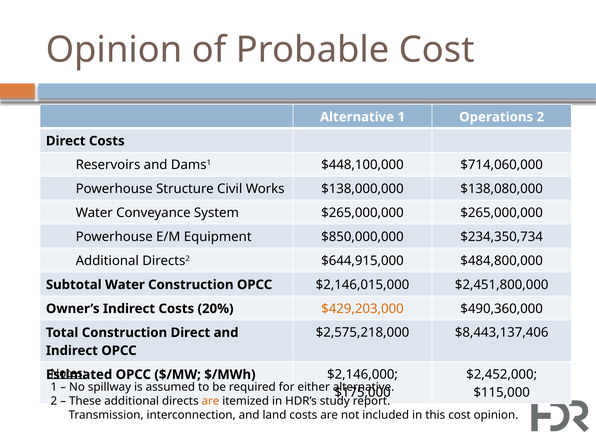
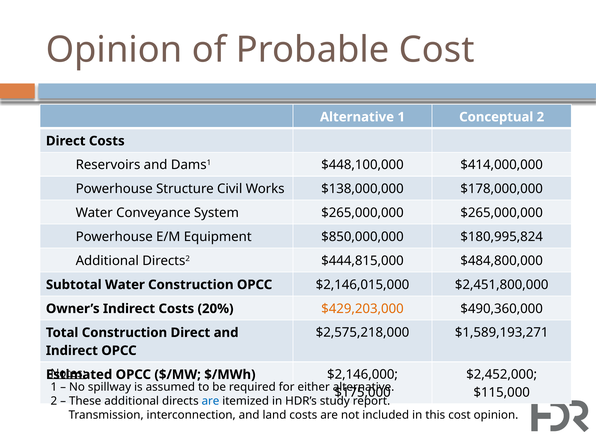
Operations: Operations -> Conceptual
$714,060,000: $714,060,000 -> $414,000,000
$138,080,000: $138,080,000 -> $178,000,000
$234,350,734: $234,350,734 -> $180,995,824
$644,915,000: $644,915,000 -> $444,815,000
$8,443,137,406: $8,443,137,406 -> $1,589,193,271
are at (210, 401) colour: orange -> blue
